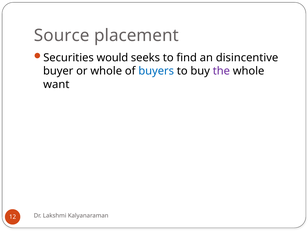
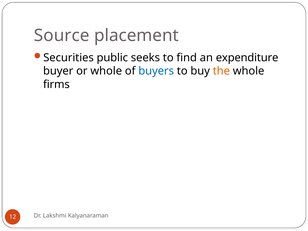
would: would -> public
disincentive: disincentive -> expenditure
the colour: purple -> orange
want: want -> firms
